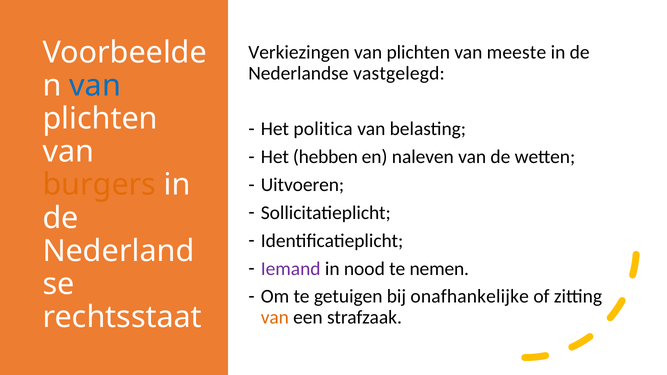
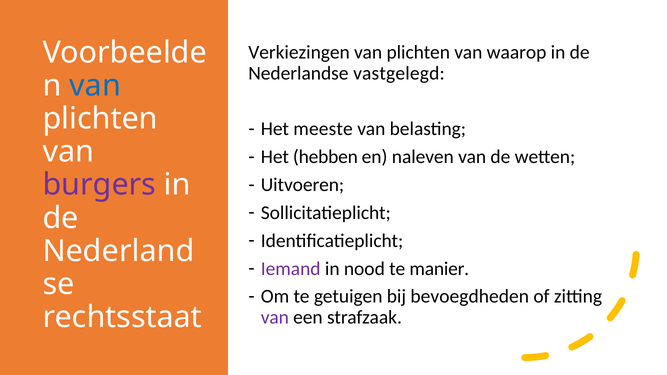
meeste: meeste -> waarop
politica: politica -> meeste
burgers colour: orange -> purple
nemen: nemen -> manier
onafhankelijke: onafhankelijke -> bevoegdheden
van at (275, 318) colour: orange -> purple
